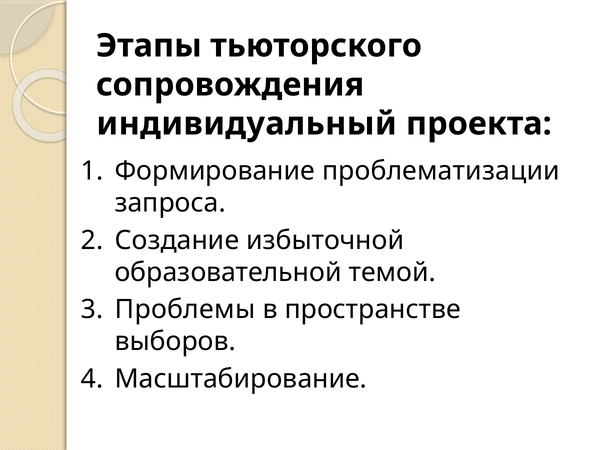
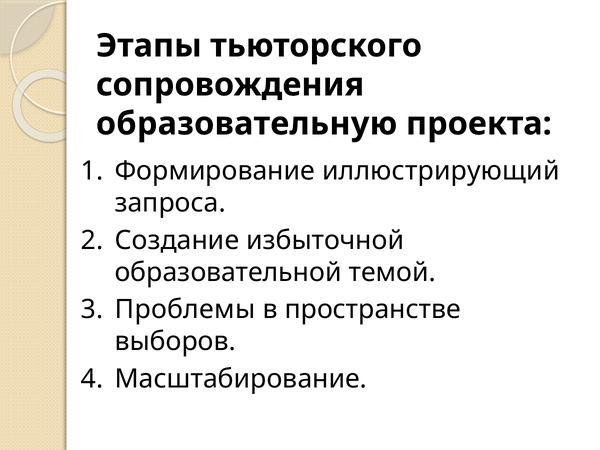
индивидуальный: индивидуальный -> образовательную
проблематизации: проблематизации -> иллюстрирующий
